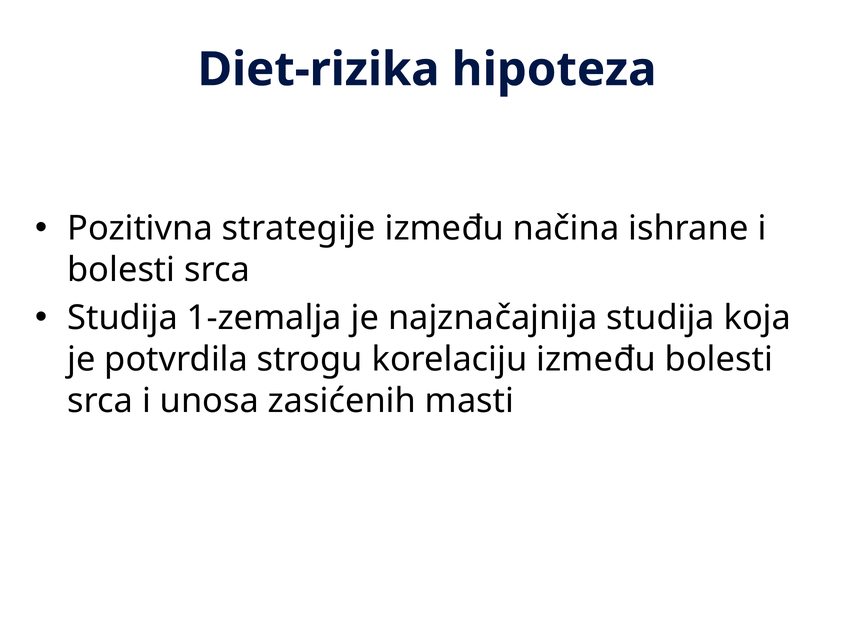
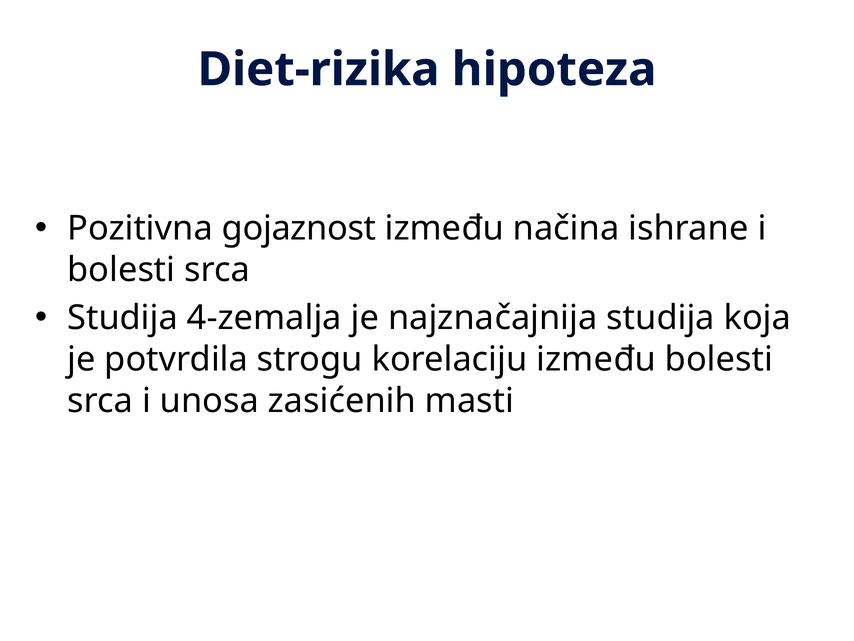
strategije: strategije -> gojaznost
1-zemalja: 1-zemalja -> 4-zemalja
